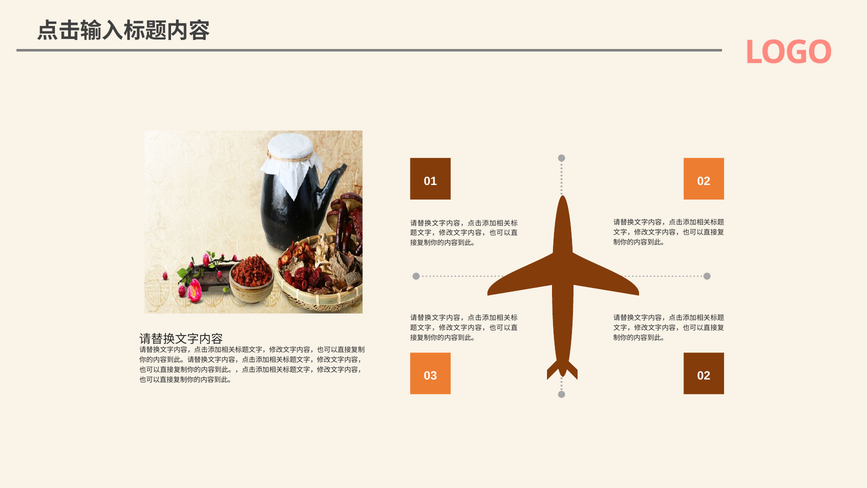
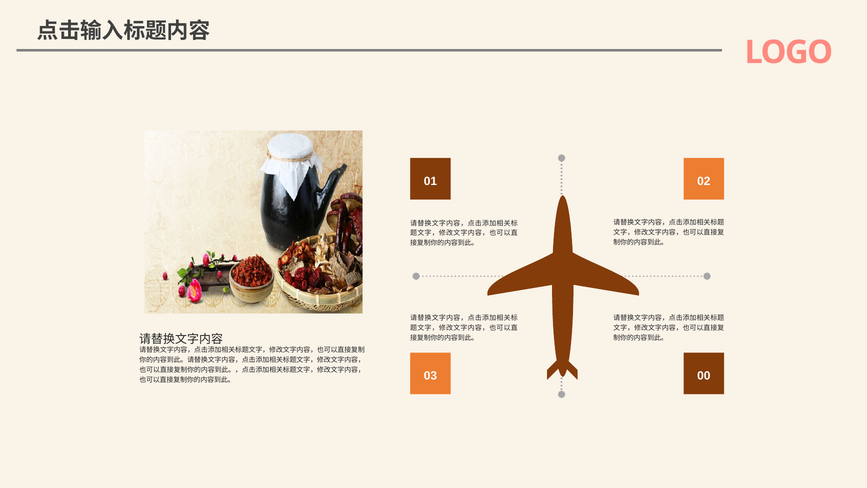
03 02: 02 -> 00
